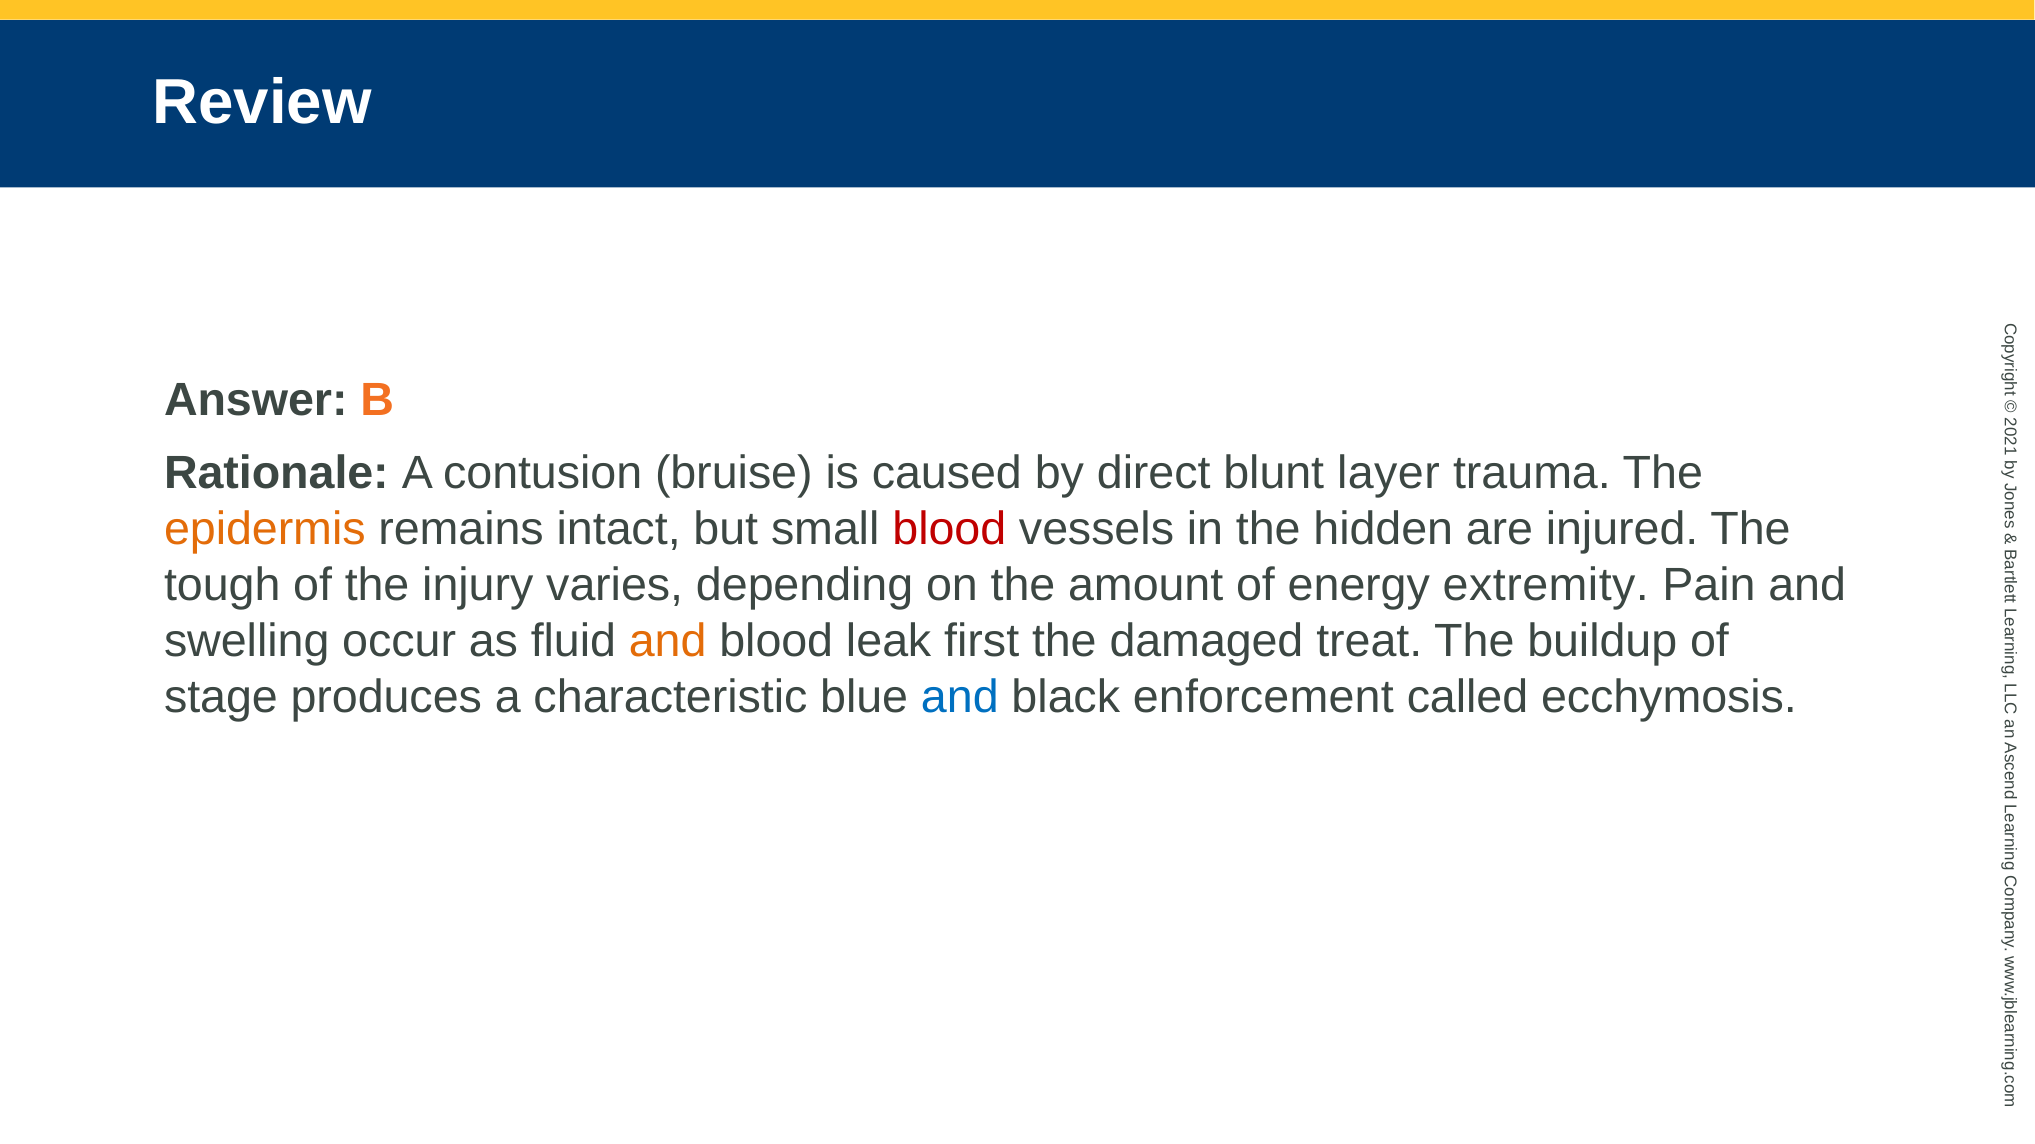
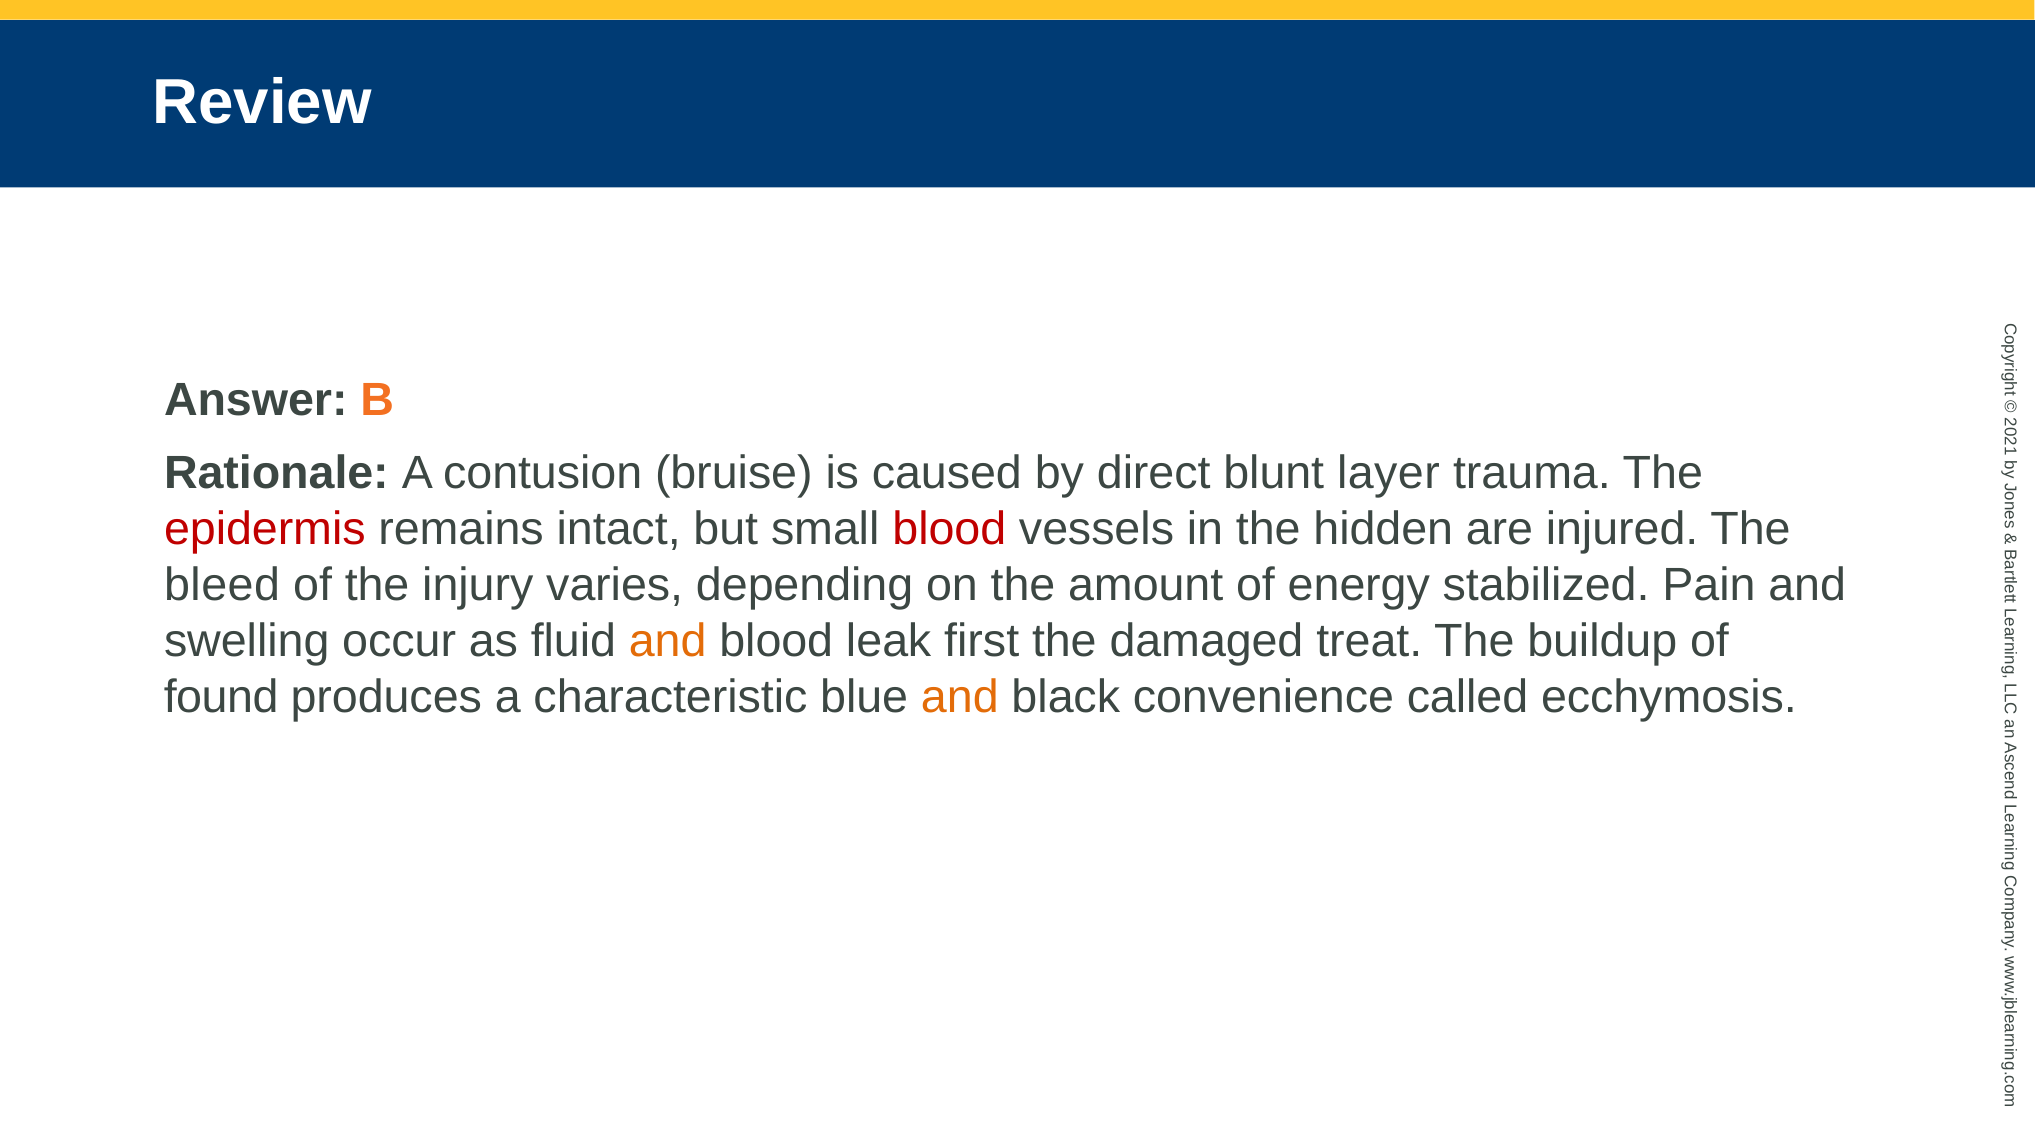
epidermis colour: orange -> red
tough: tough -> bleed
extremity: extremity -> stabilized
stage: stage -> found
and at (960, 697) colour: blue -> orange
enforcement: enforcement -> convenience
